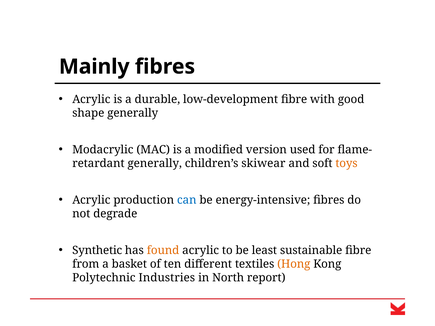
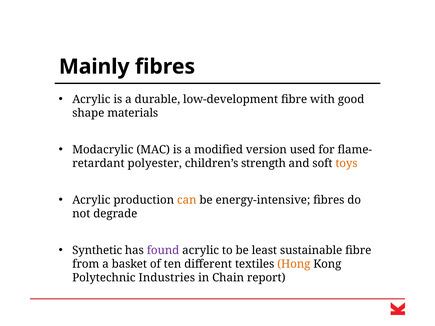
shape generally: generally -> materials
generally at (155, 164): generally -> polyester
skiwear: skiwear -> strength
can colour: blue -> orange
found colour: orange -> purple
North: North -> Chain
